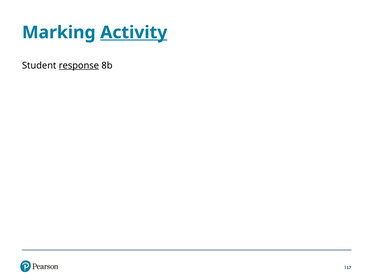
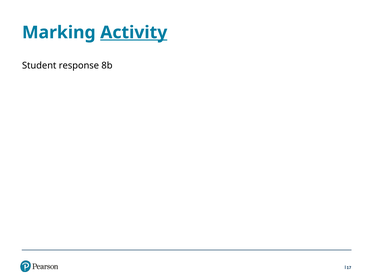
response underline: present -> none
